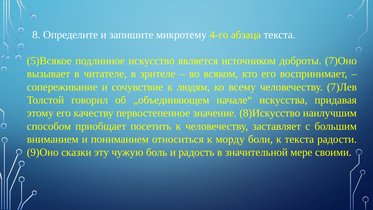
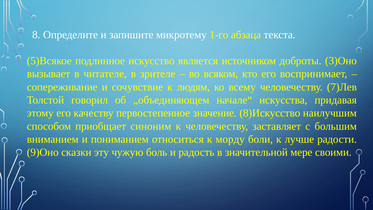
4-го: 4-го -> 1-го
7)Оно: 7)Оно -> 3)Оно
посетить: посетить -> синоним
к текста: текста -> лучше
